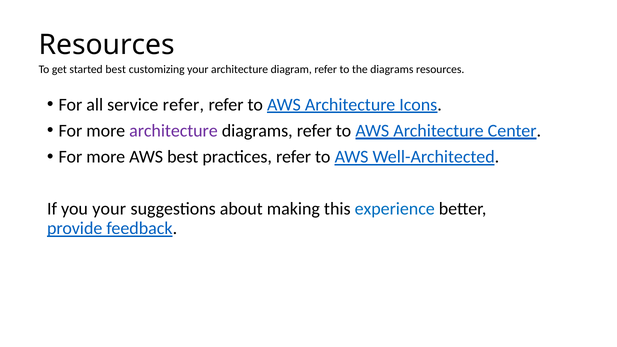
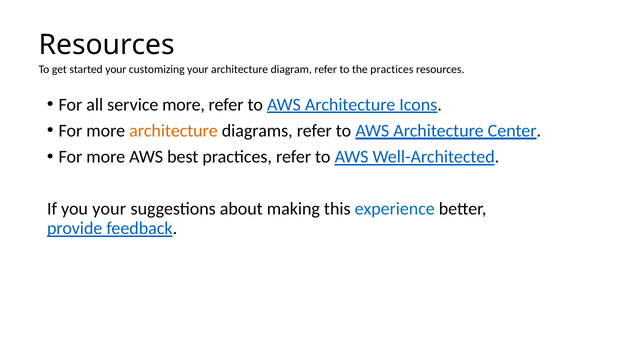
started best: best -> your
the diagrams: diagrams -> practices
service refer: refer -> more
architecture at (173, 131) colour: purple -> orange
